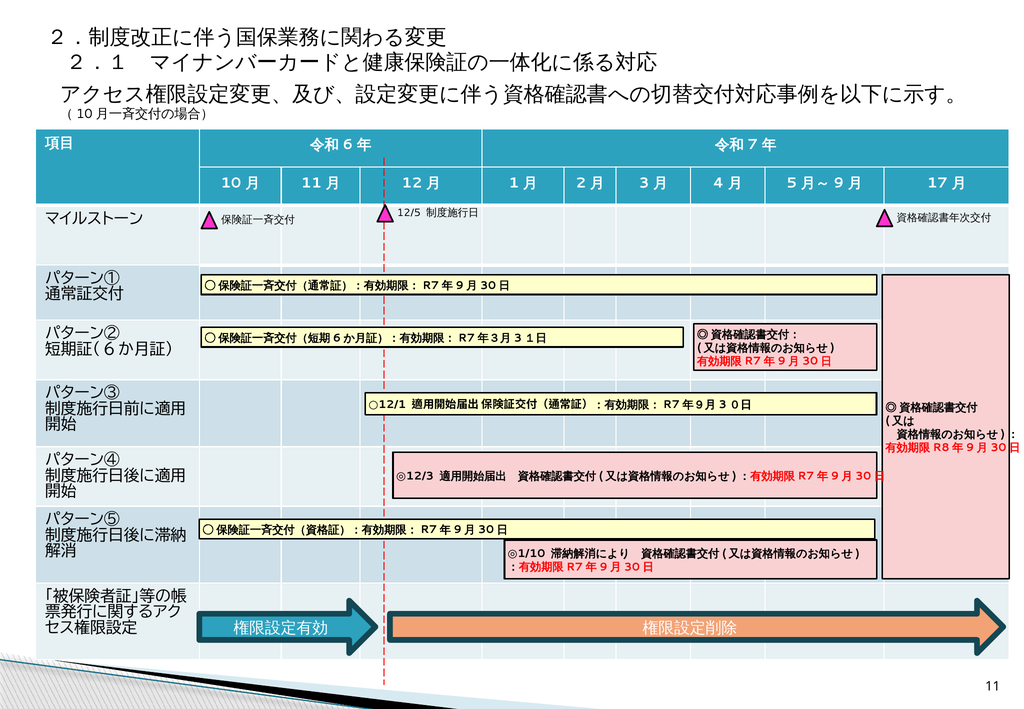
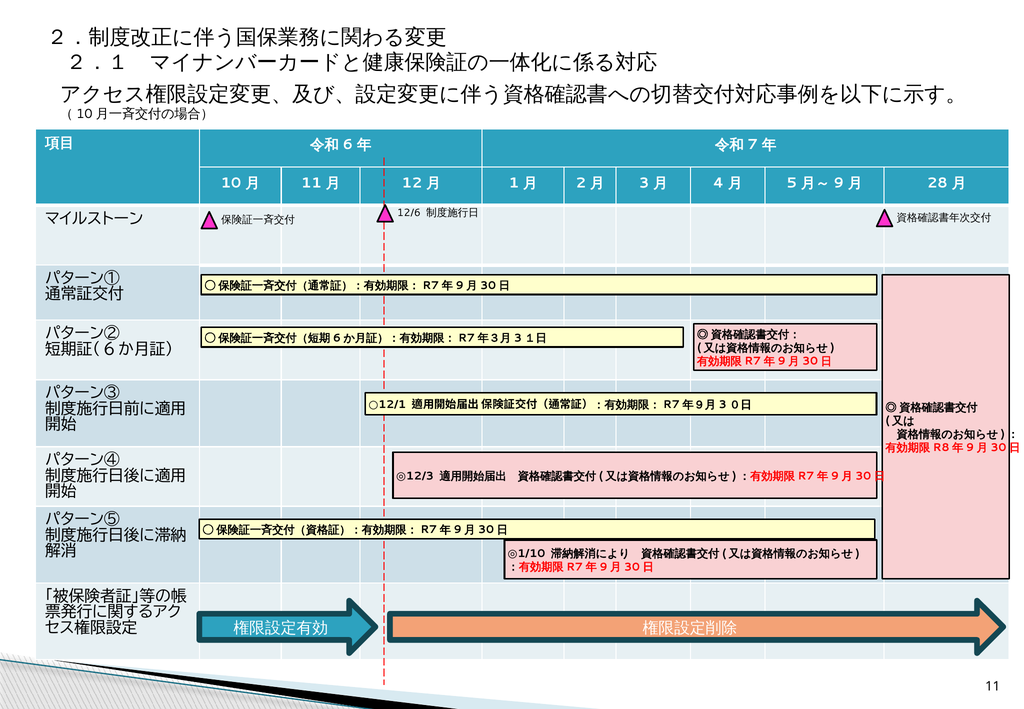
17: 17 -> 28
12/5: 12/5 -> 12/6
